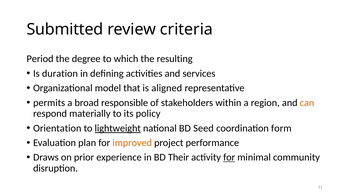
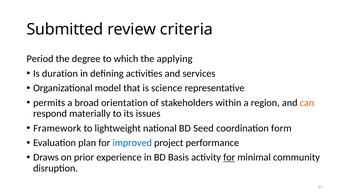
resulting: resulting -> applying
aligned: aligned -> science
responsible: responsible -> orientation
policy: policy -> issues
Orientation: Orientation -> Framework
lightweight underline: present -> none
improved colour: orange -> blue
Their: Their -> Basis
